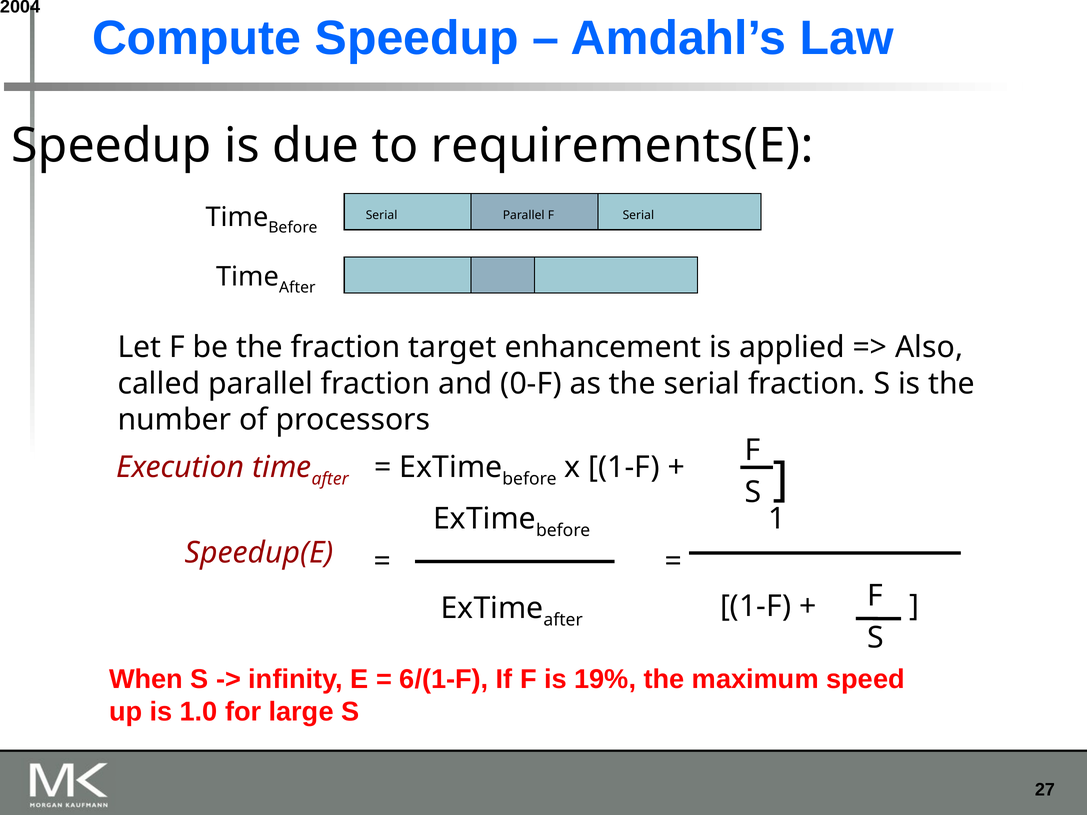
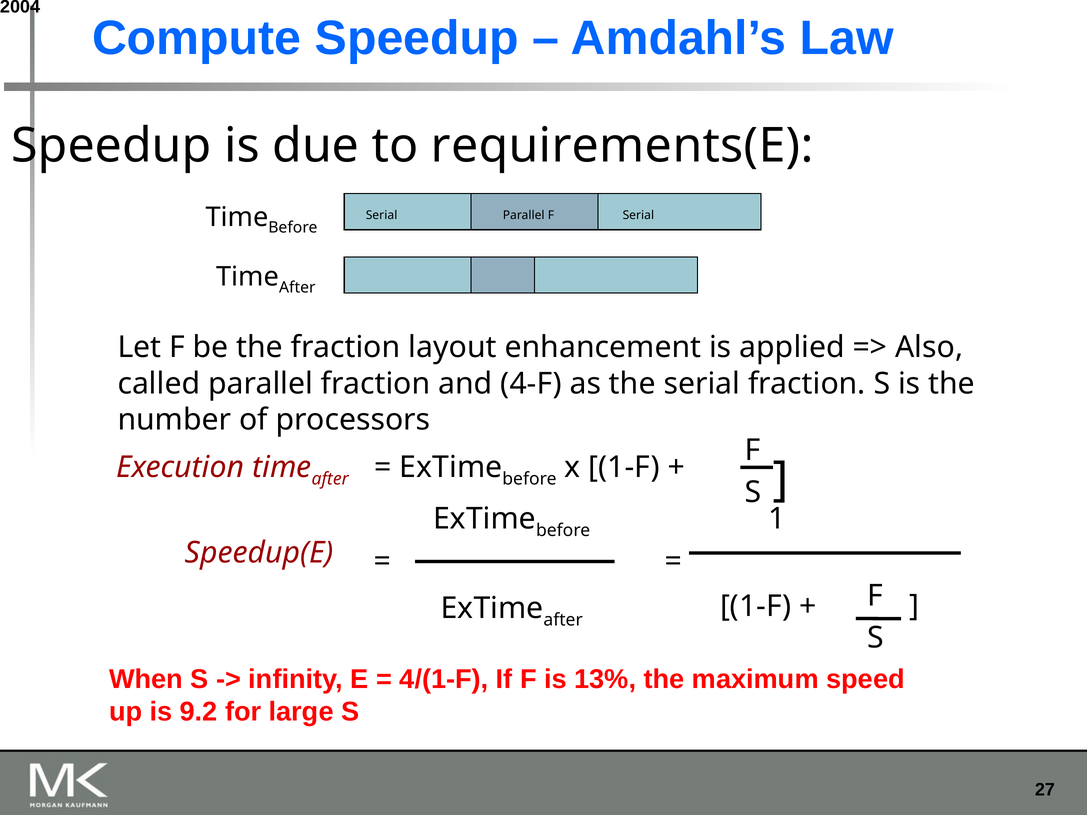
target: target -> layout
0-F: 0-F -> 4-F
6/(1-F: 6/(1-F -> 4/(1-F
19%: 19% -> 13%
1.0: 1.0 -> 9.2
